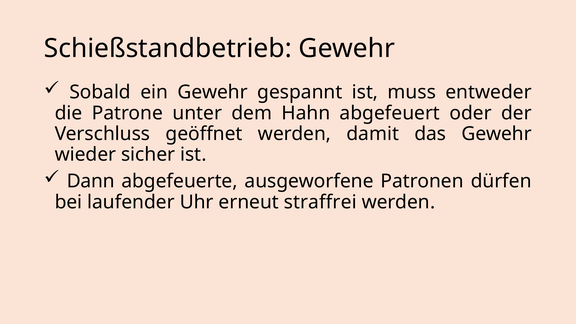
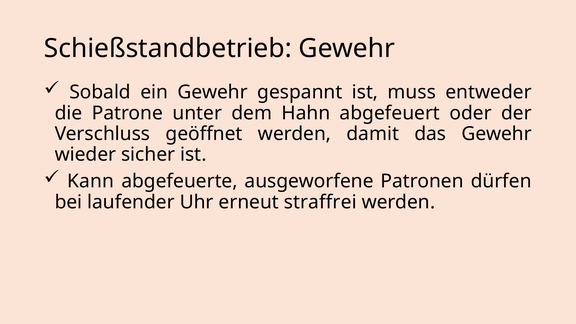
Dann: Dann -> Kann
